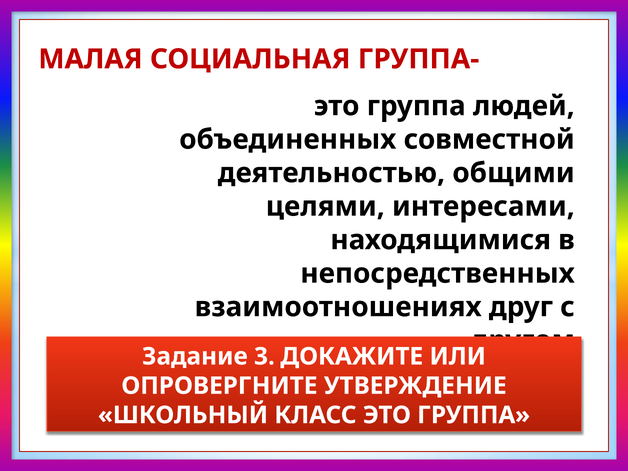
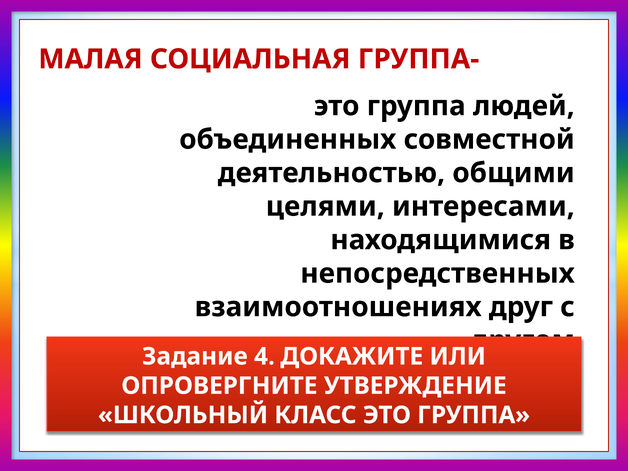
3: 3 -> 4
